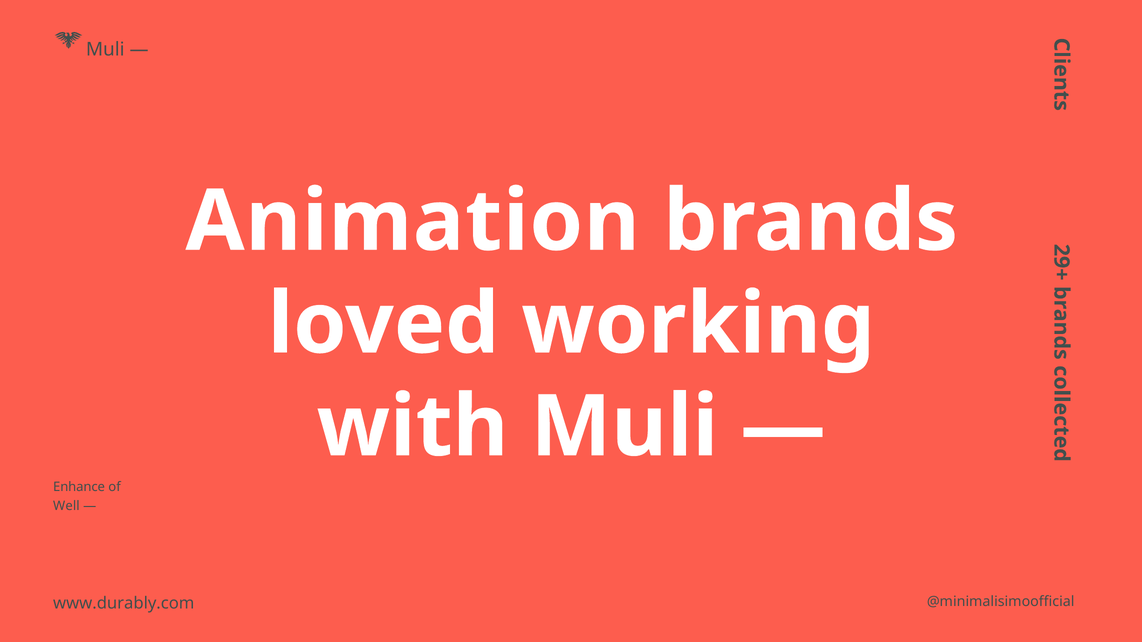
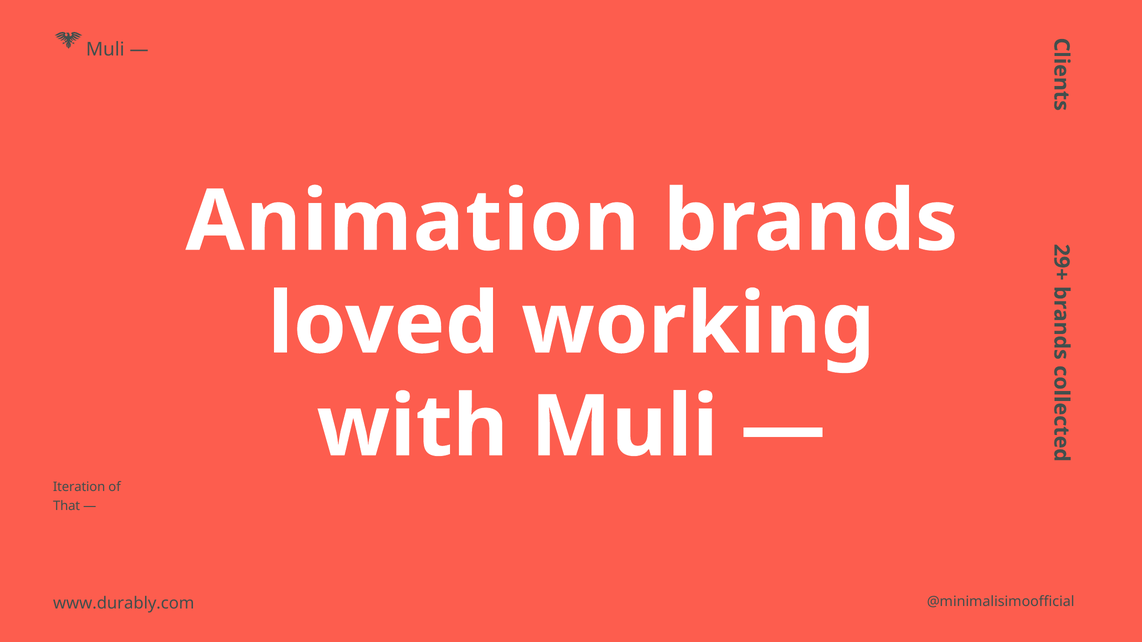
Enhance: Enhance -> Iteration
Well: Well -> That
